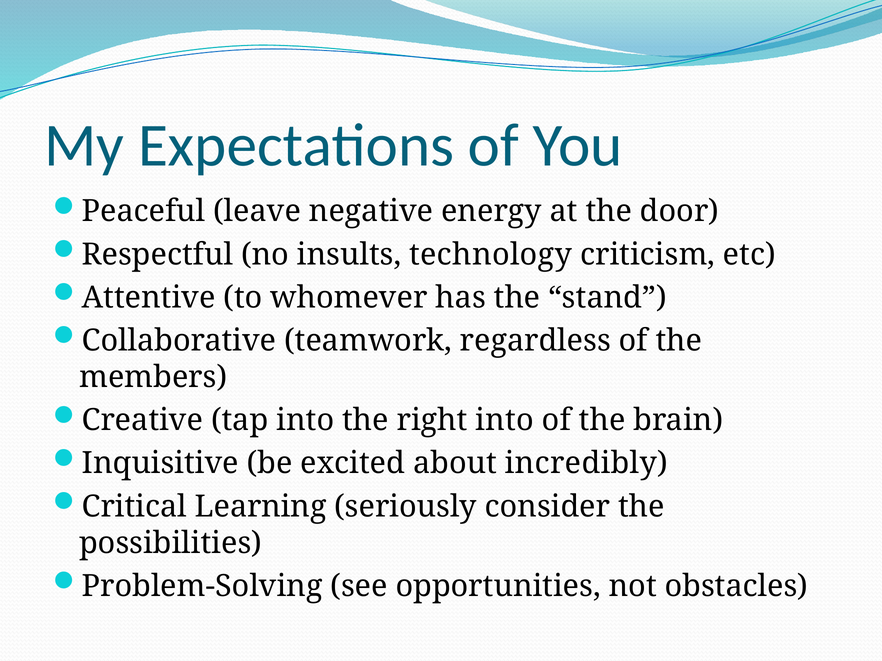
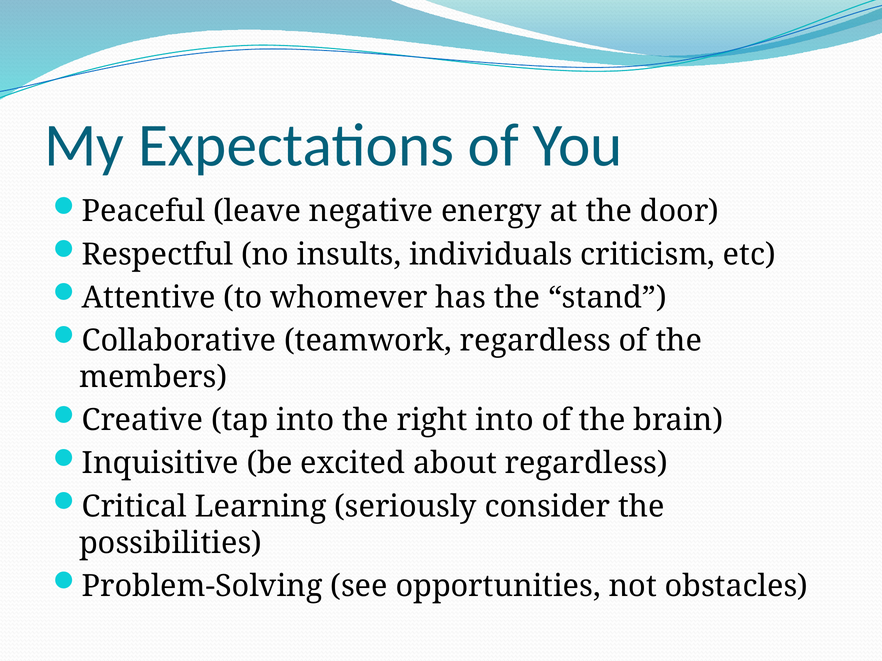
technology: technology -> individuals
about incredibly: incredibly -> regardless
